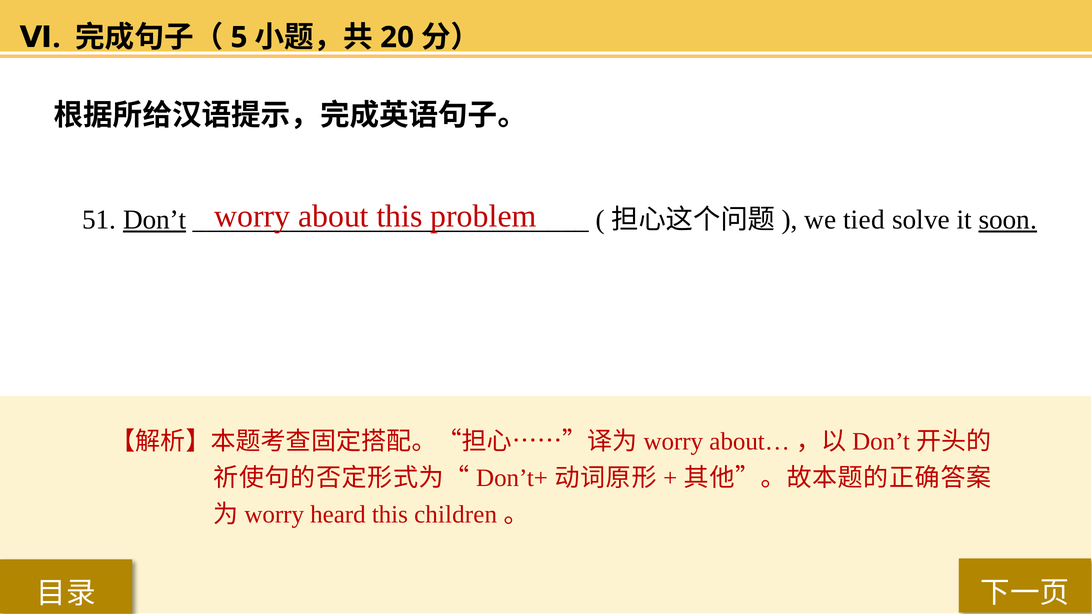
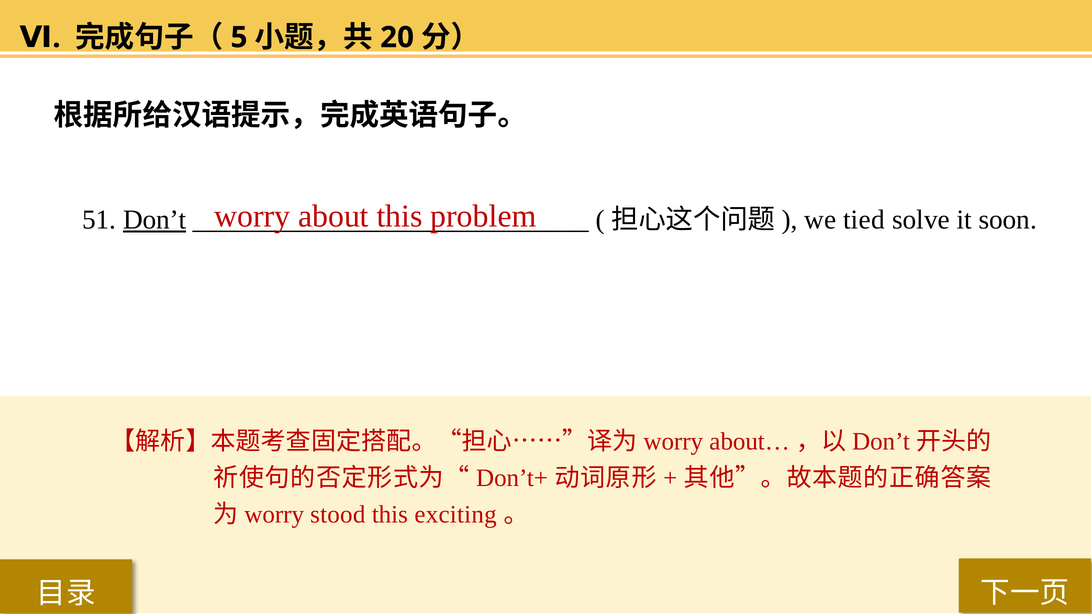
soon underline: present -> none
heard: heard -> stood
children: children -> exciting
